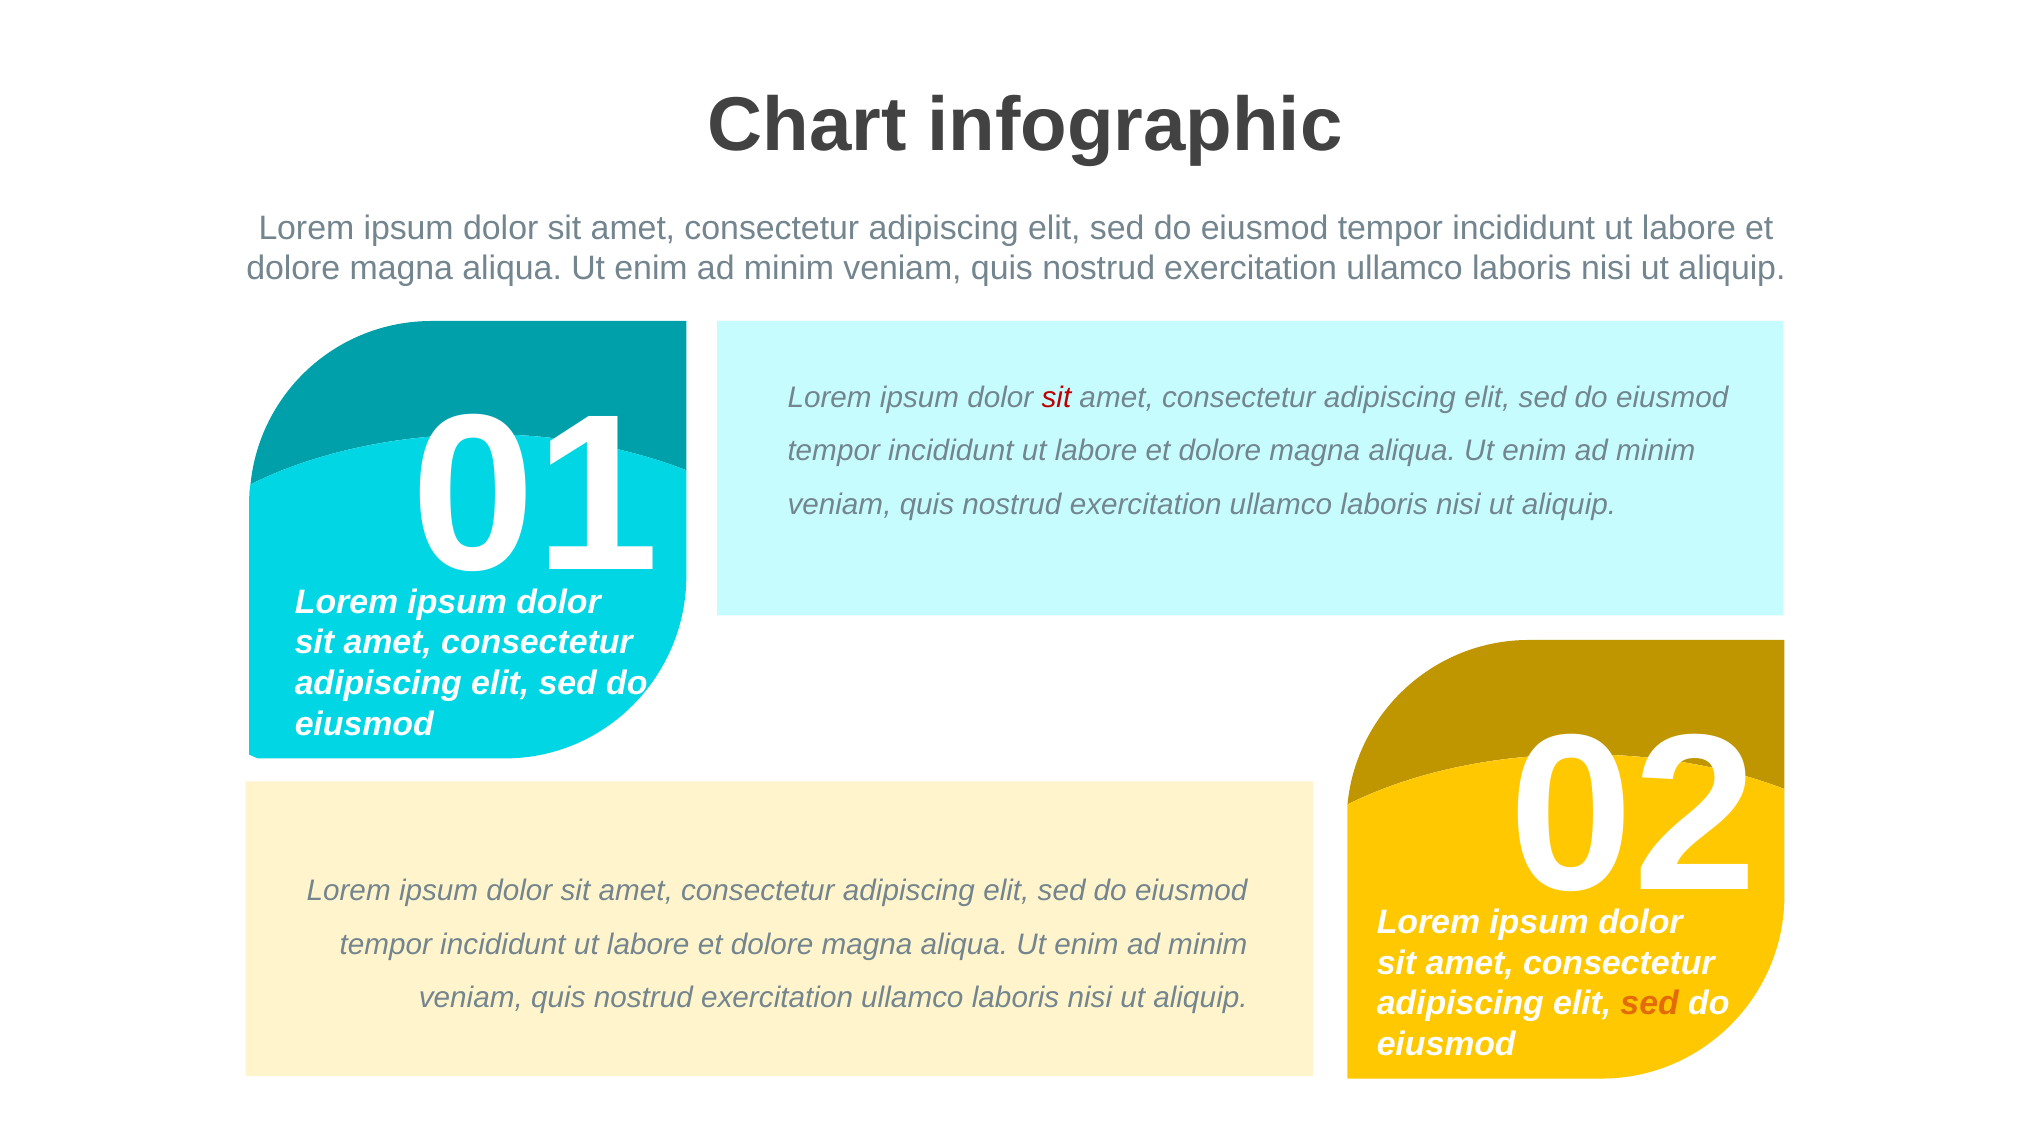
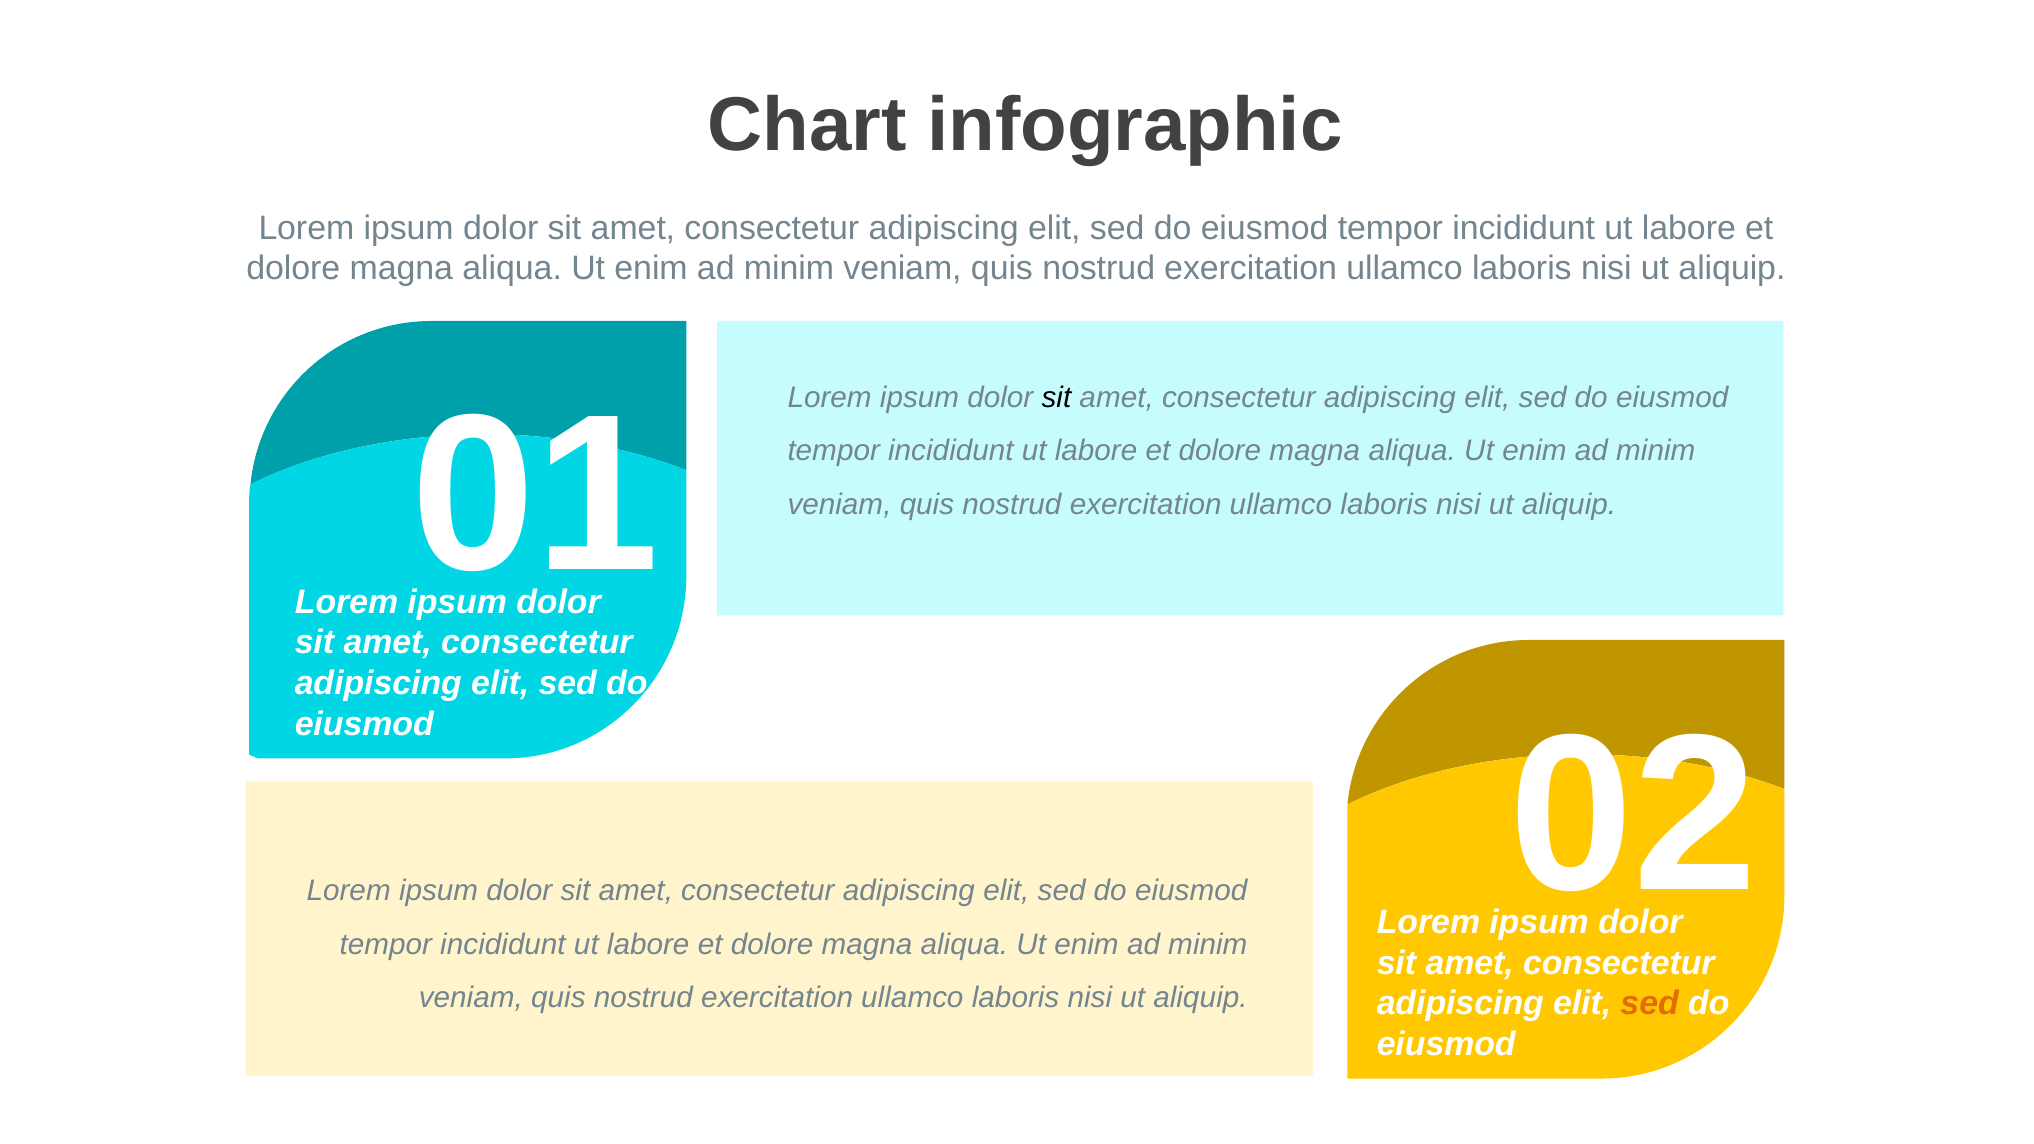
sit at (1056, 398) colour: red -> black
